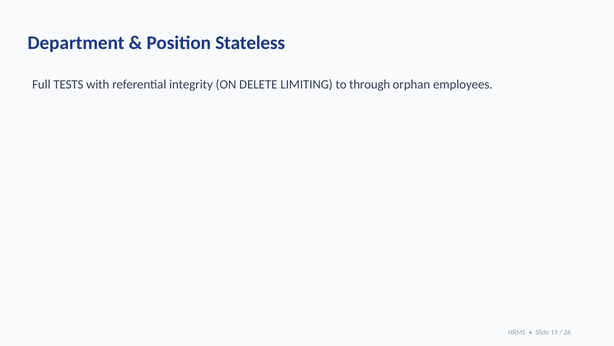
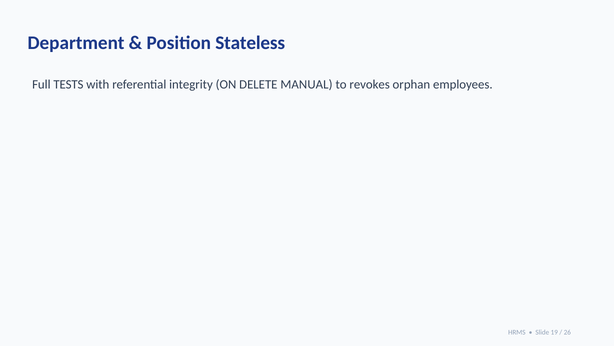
LIMITING: LIMITING -> MANUAL
through: through -> revokes
